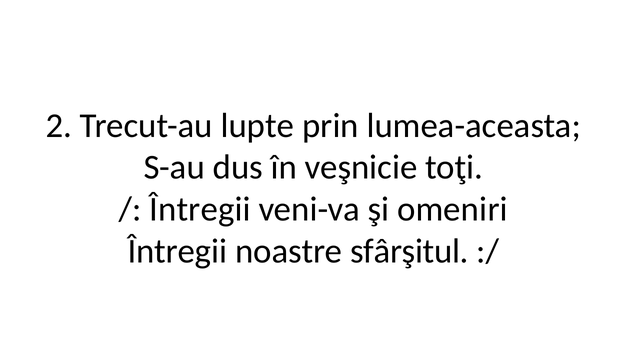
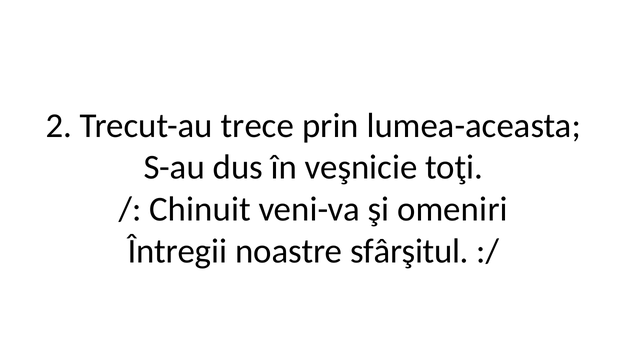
lupte: lupte -> trece
Întregii at (200, 209): Întregii -> Chinuit
